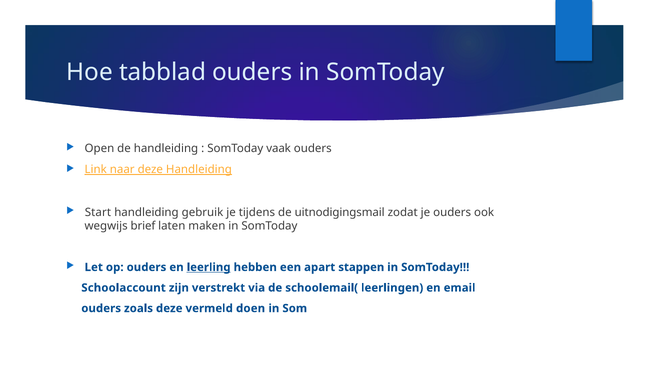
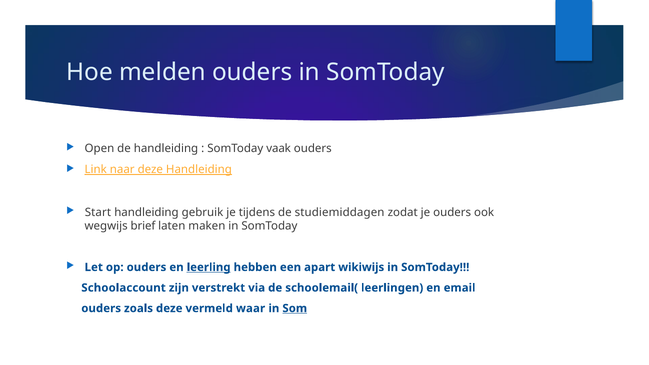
tabblad: tabblad -> melden
uitnodigingsmail: uitnodigingsmail -> studiemiddagen
stappen: stappen -> wikiwijs
doen: doen -> waar
Som underline: none -> present
